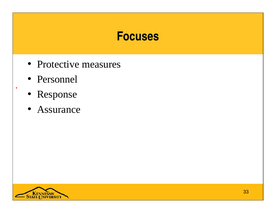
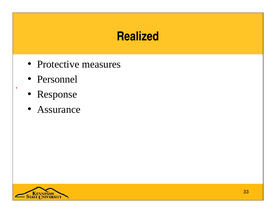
Focuses: Focuses -> Realized
